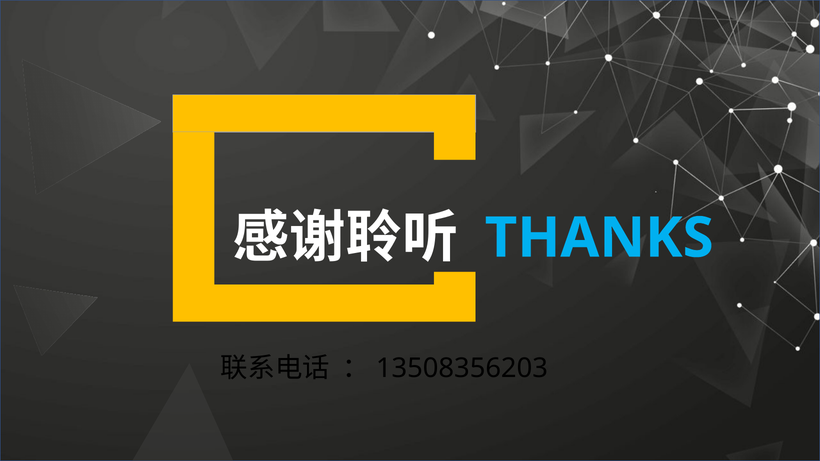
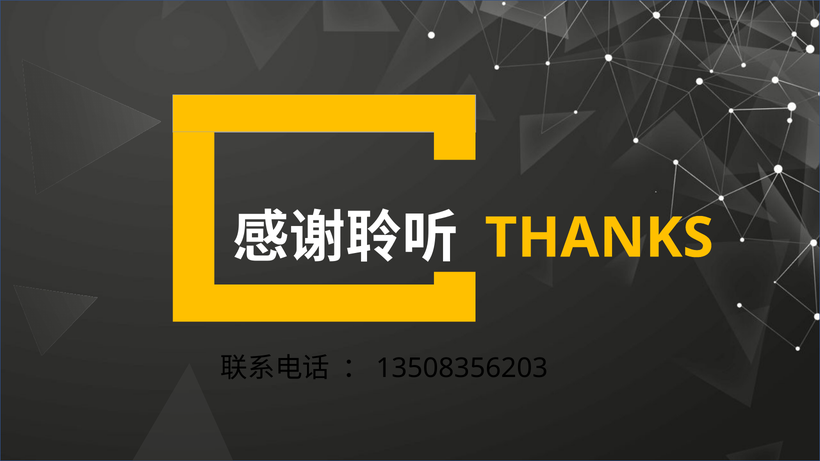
THANKS colour: light blue -> yellow
